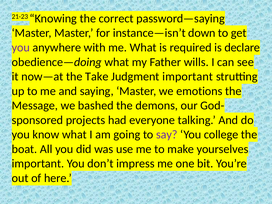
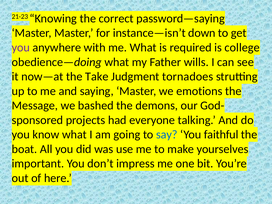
declare: declare -> college
Judgment important: important -> tornadoes
say colour: purple -> blue
college: college -> faithful
